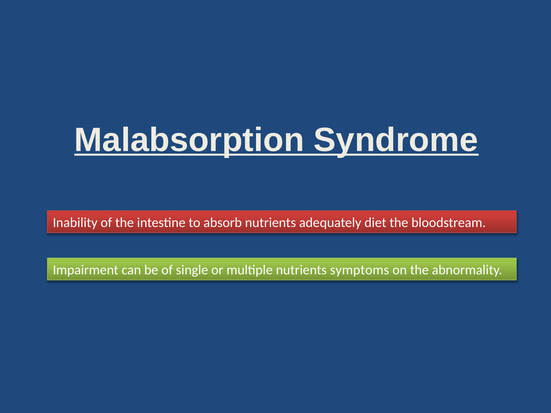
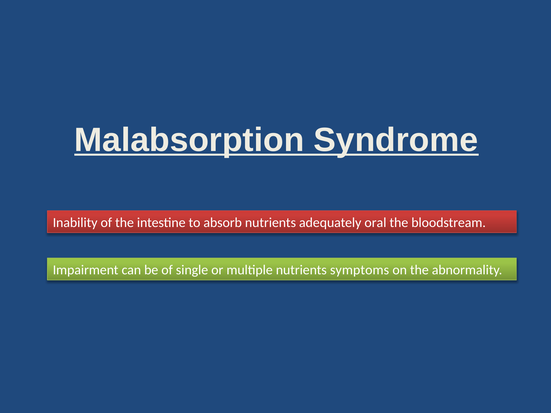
diet: diet -> oral
